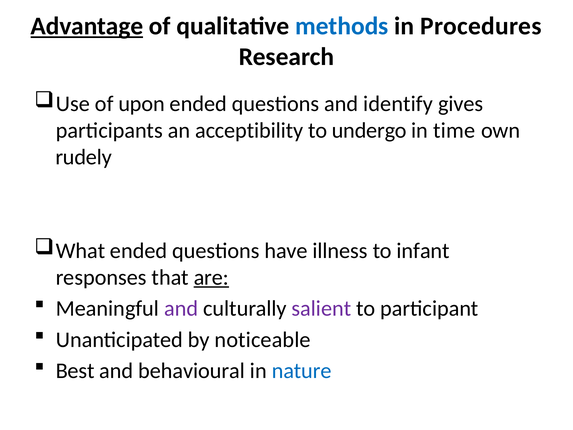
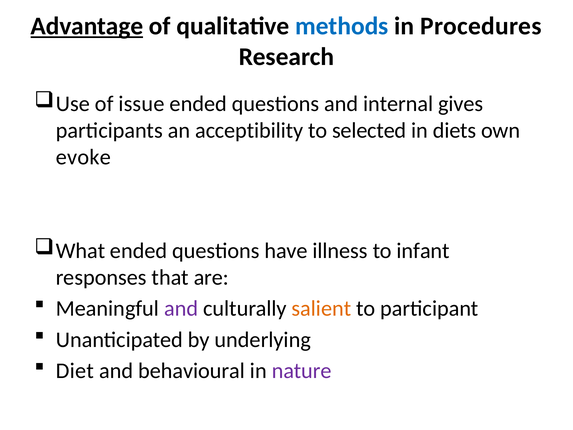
upon: upon -> issue
identify: identify -> internal
undergo: undergo -> selected
time: time -> diets
rudely: rudely -> evoke
are underline: present -> none
salient colour: purple -> orange
noticeable: noticeable -> underlying
Best: Best -> Diet
nature colour: blue -> purple
